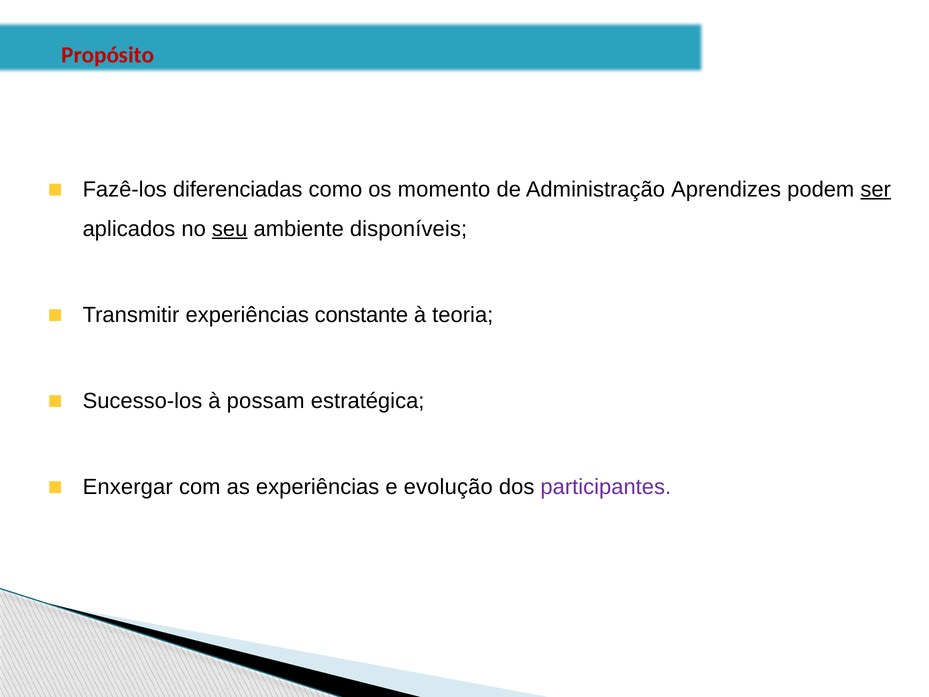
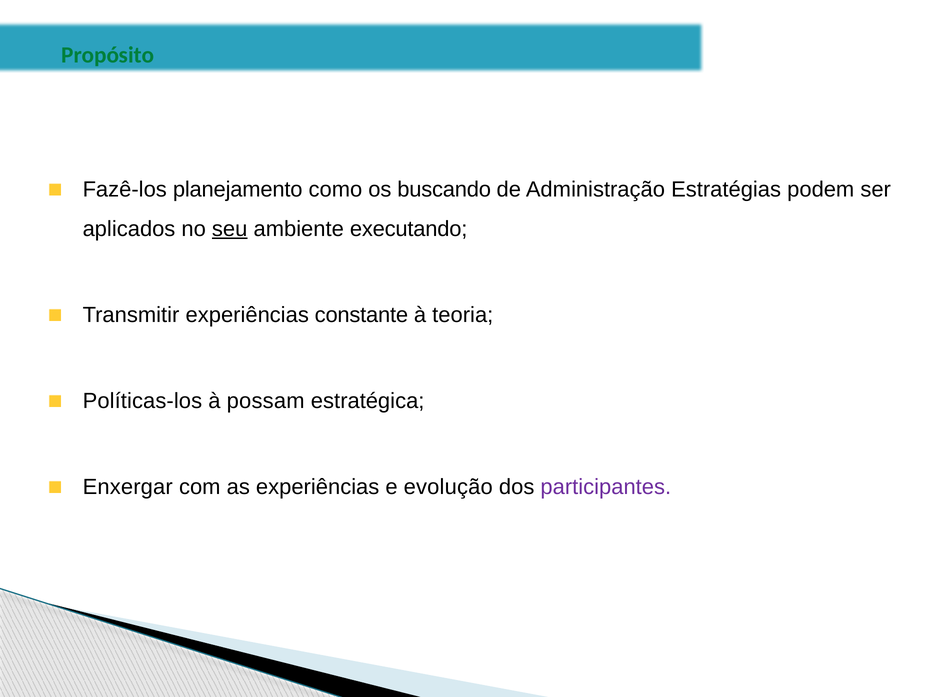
Propósito colour: red -> green
diferenciadas: diferenciadas -> planejamento
momento: momento -> buscando
Aprendizes: Aprendizes -> Estratégias
ser underline: present -> none
disponíveis: disponíveis -> executando
Sucesso-los: Sucesso-los -> Políticas-los
